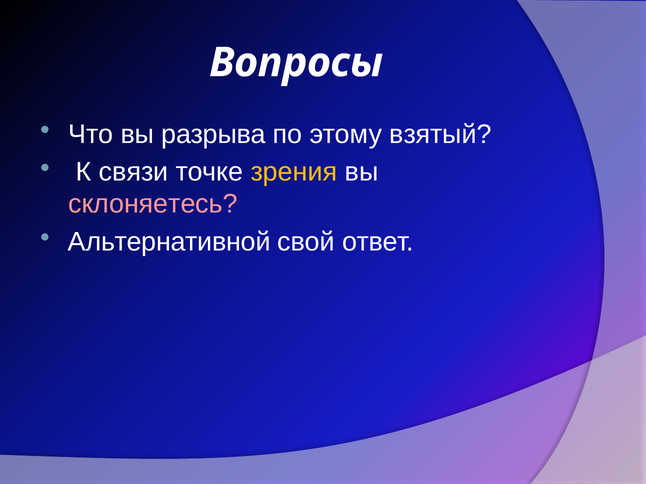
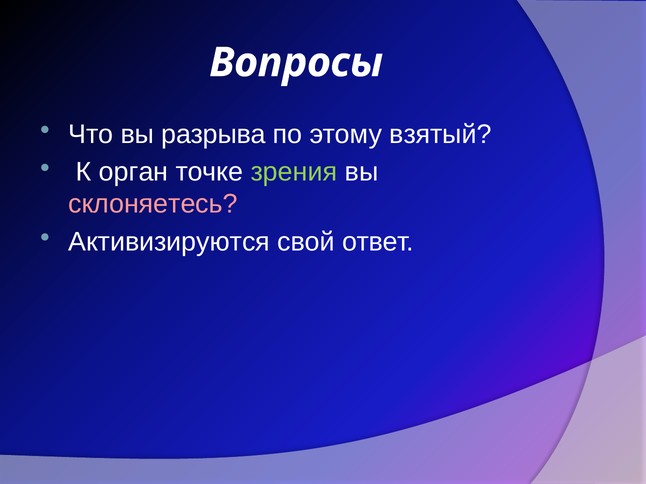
связи: связи -> орган
зрения colour: yellow -> light green
Альтернативной: Альтернативной -> Активизируются
